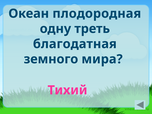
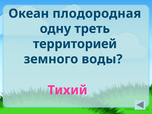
благодатная: благодатная -> территорией
мира: мира -> воды
